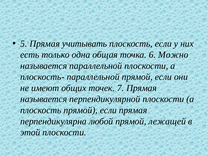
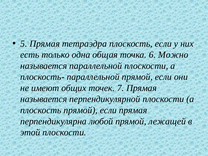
учитывать: учитывать -> тетраэдра
